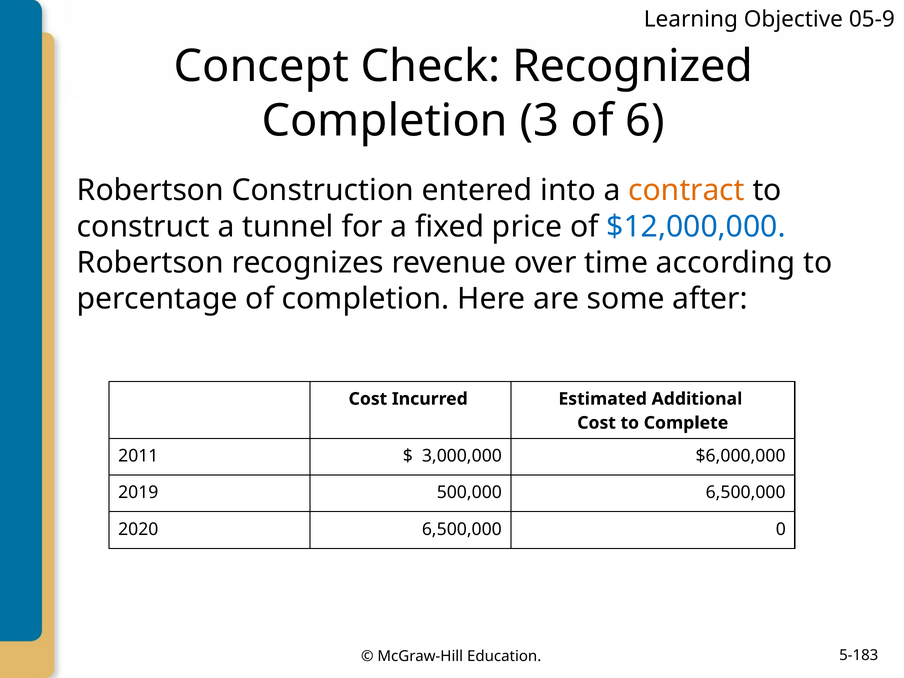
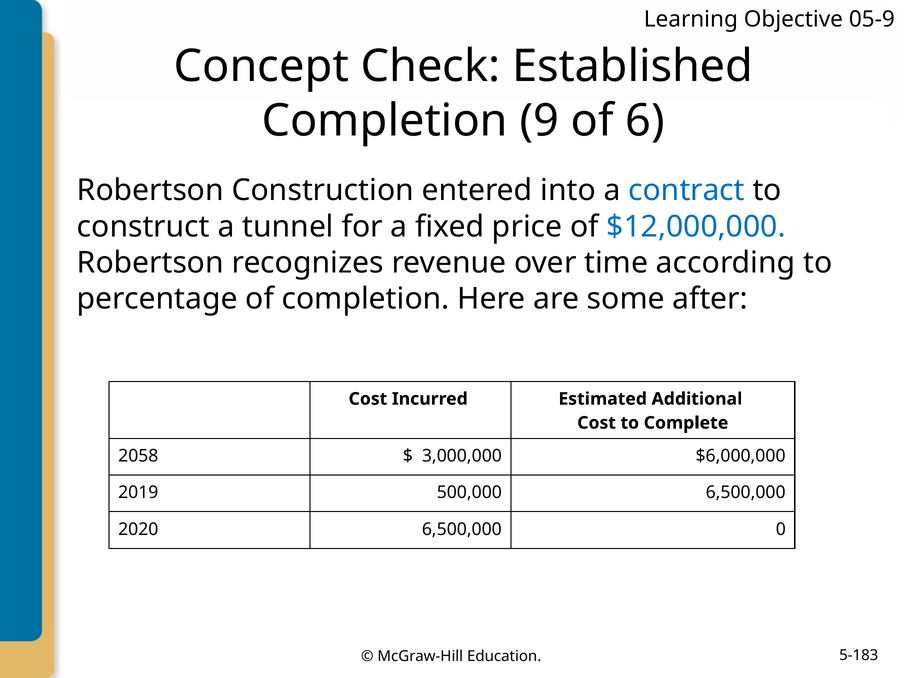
Recognized: Recognized -> Established
3: 3 -> 9
contract colour: orange -> blue
2011: 2011 -> 2058
